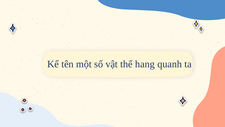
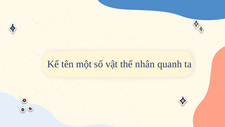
hang: hang -> nhân
